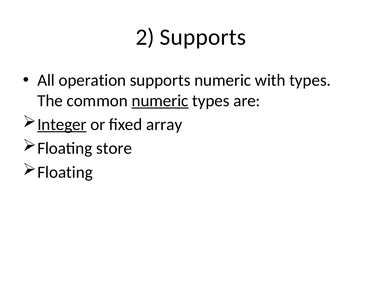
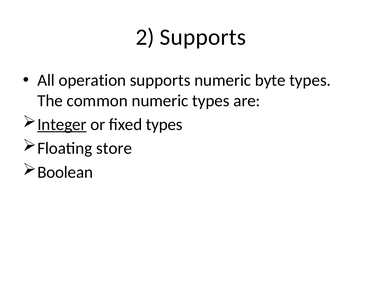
with: with -> byte
numeric at (160, 101) underline: present -> none
fixed array: array -> types
Floating at (65, 172): Floating -> Boolean
